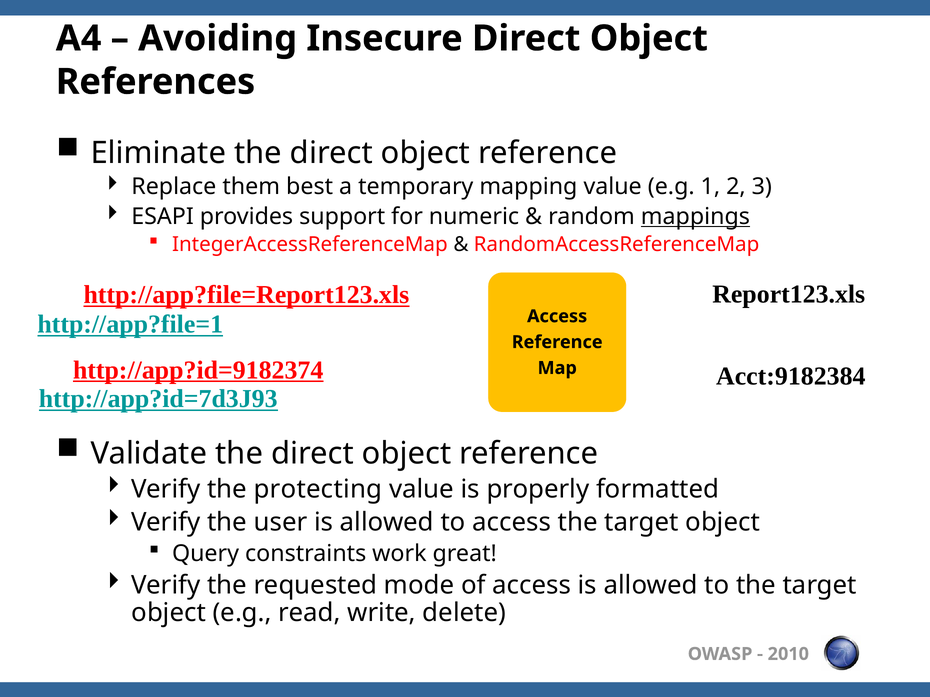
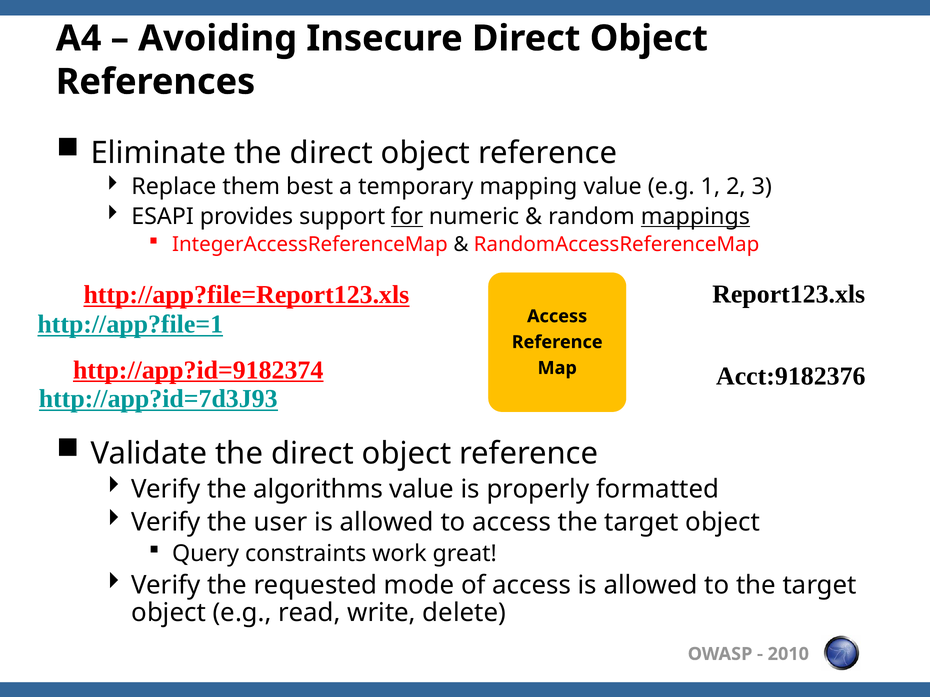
for underline: none -> present
Acct:9182384: Acct:9182384 -> Acct:9182376
protecting: protecting -> algorithms
